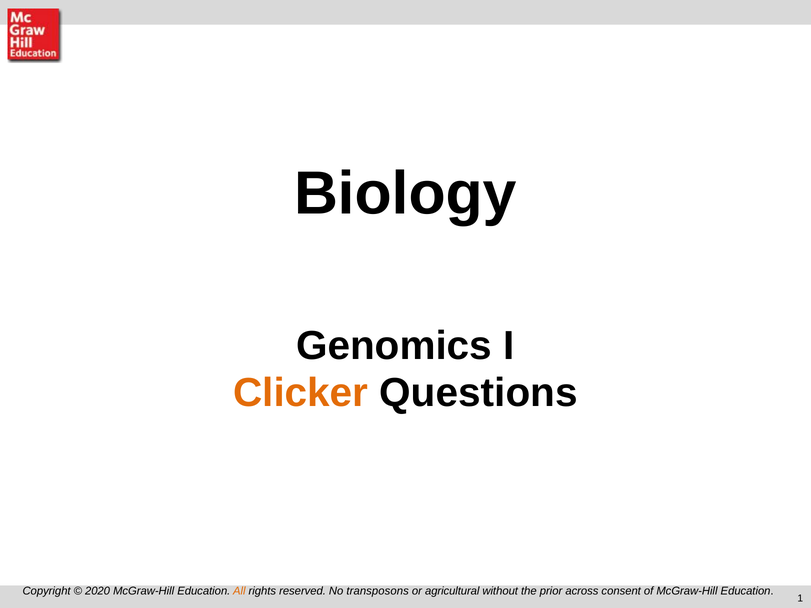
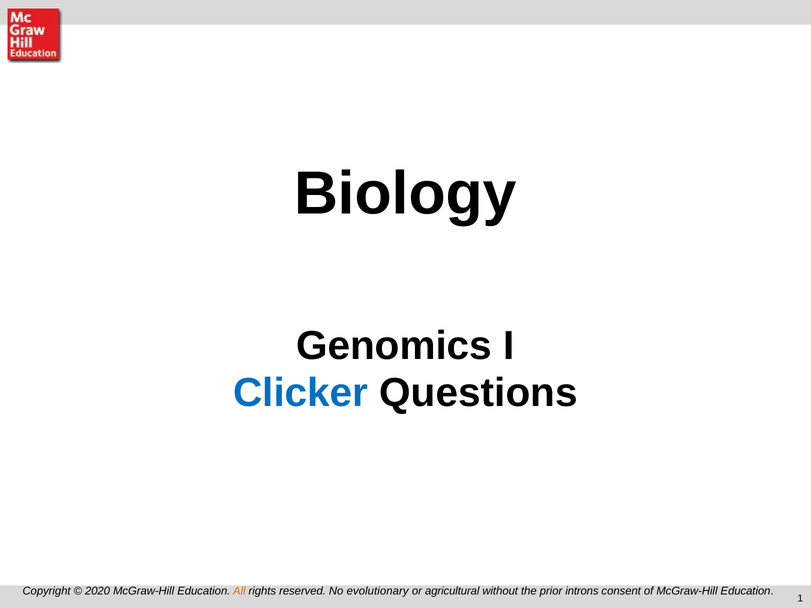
Clicker colour: orange -> blue
transposons: transposons -> evolutionary
across: across -> introns
